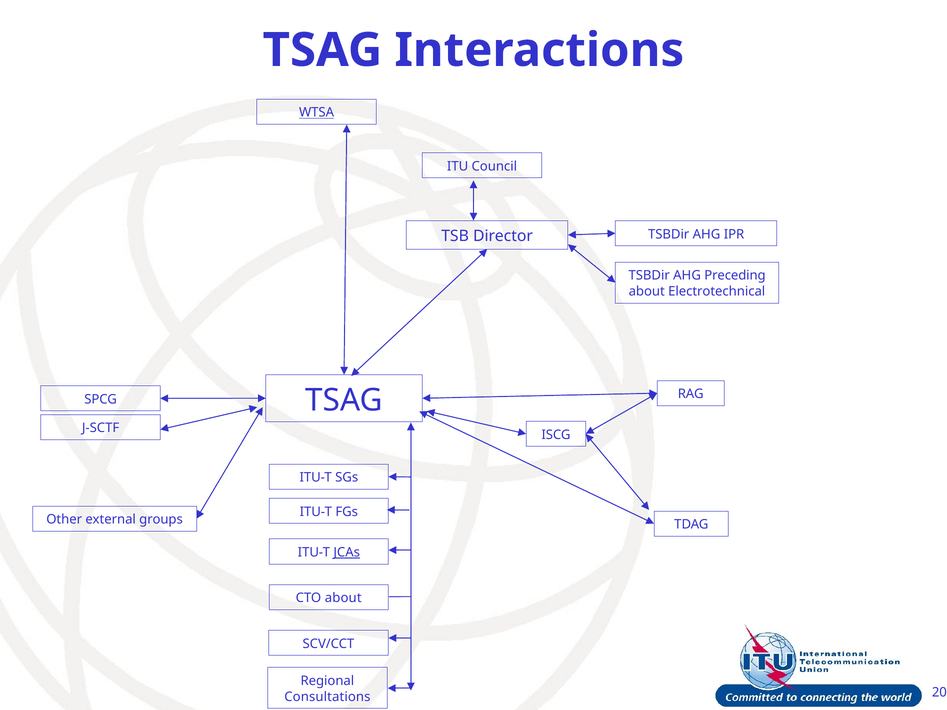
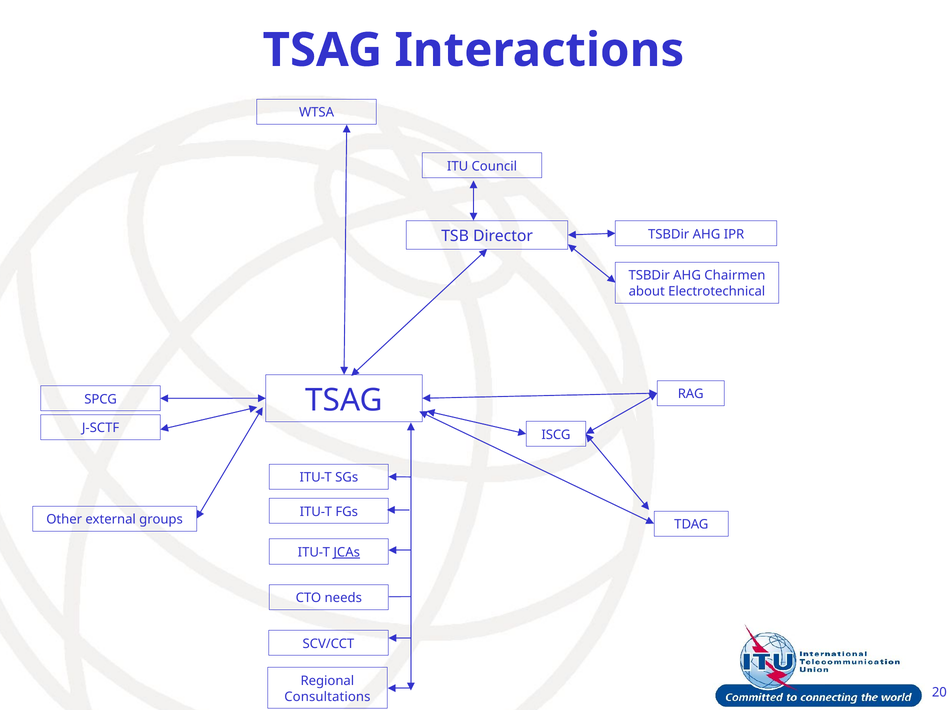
WTSA underline: present -> none
Preceding: Preceding -> Chairmen
CTO about: about -> needs
